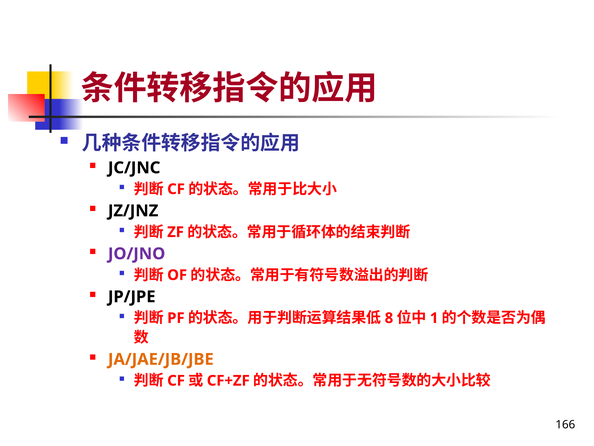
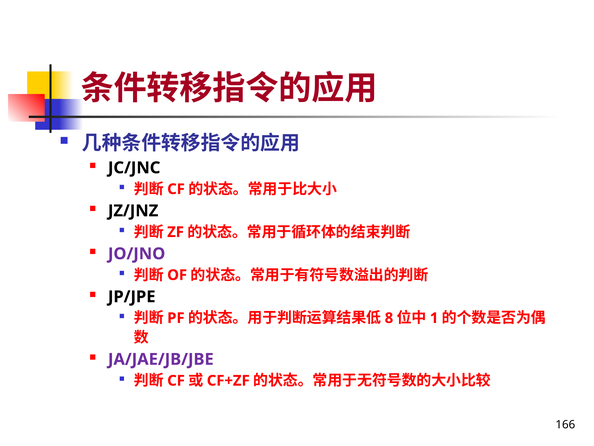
JA/JAE/JB/JBE colour: orange -> purple
